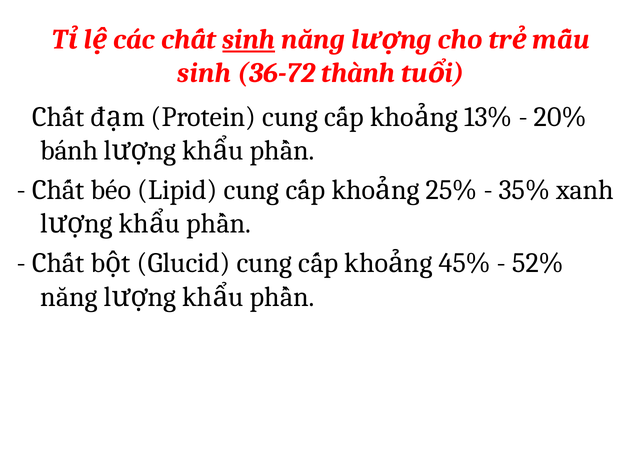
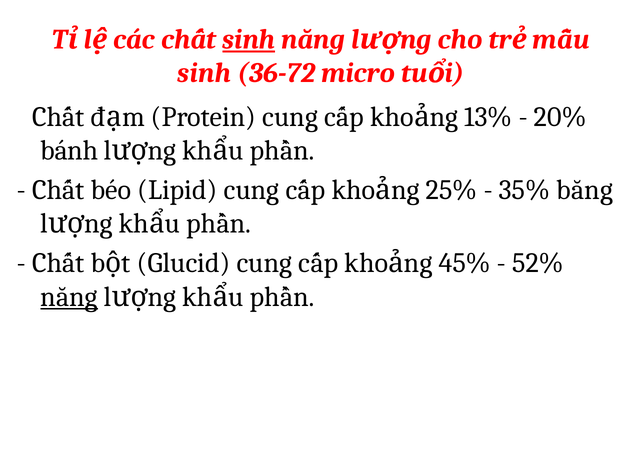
thành: thành -> micro
xanh: xanh -> băng
năng at (69, 296) underline: none -> present
